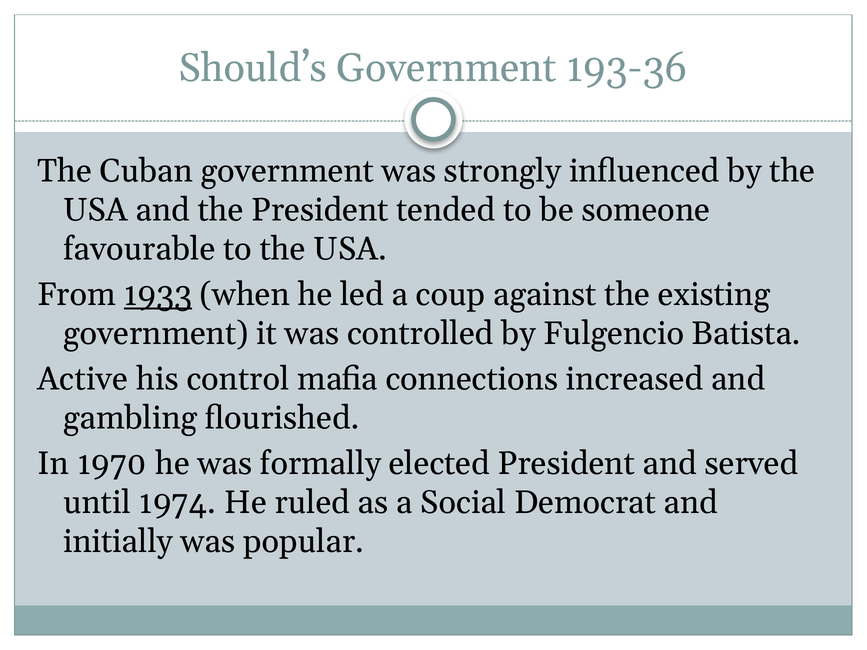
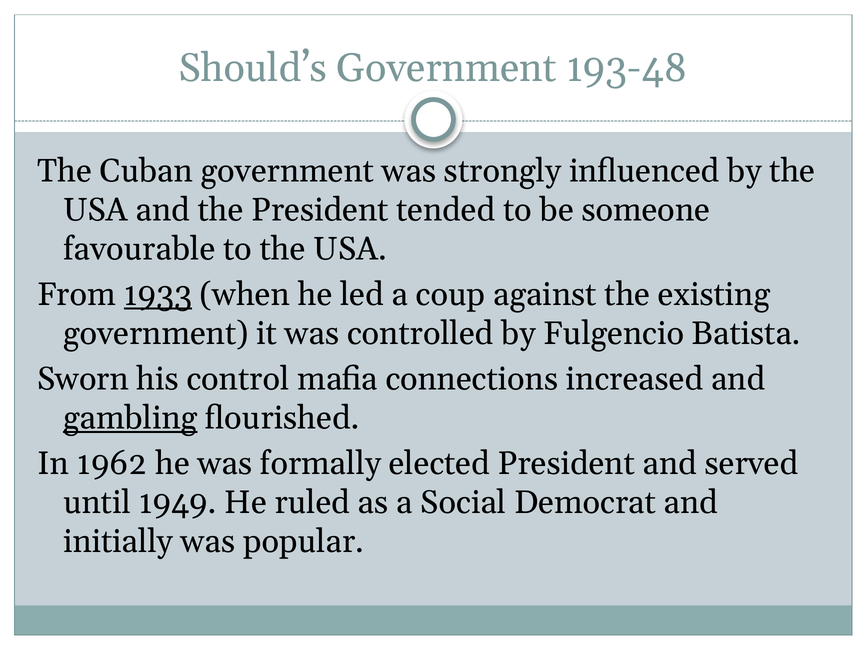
193-36: 193-36 -> 193-48
Active: Active -> Sworn
gambling underline: none -> present
1970: 1970 -> 1962
1974: 1974 -> 1949
